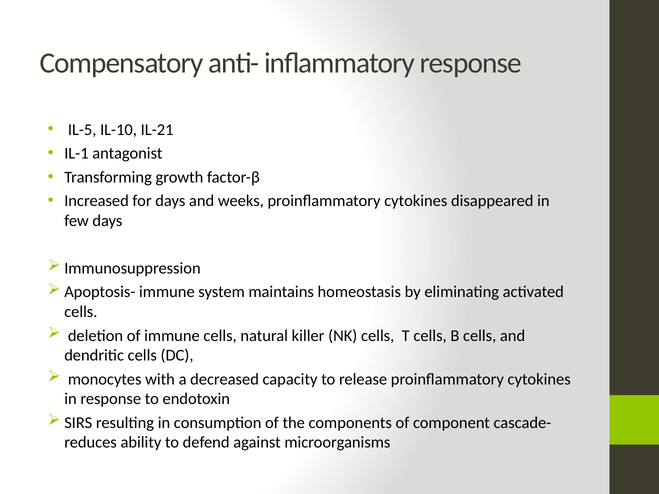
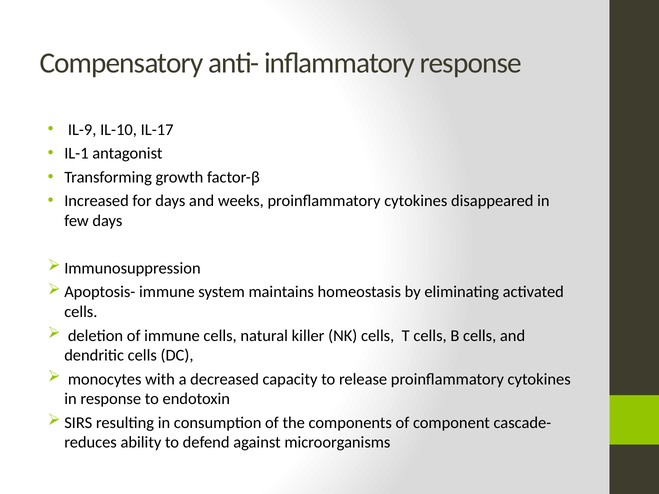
IL-5: IL-5 -> IL-9
IL-21: IL-21 -> IL-17
